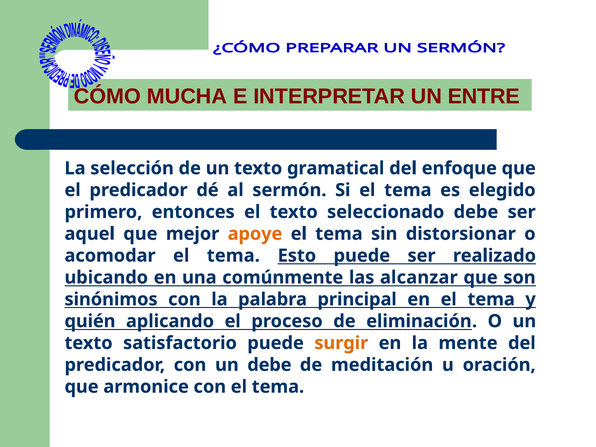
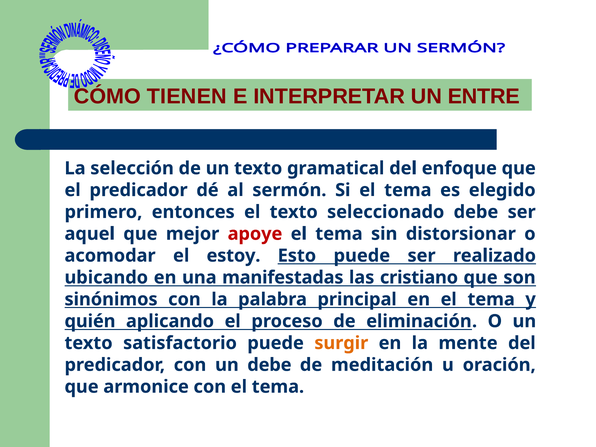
MUCHA: MUCHA -> TIENEN
apoye colour: orange -> red
acomodar el tema: tema -> estoy
comúnmente: comúnmente -> manifestadas
alcanzar: alcanzar -> cristiano
